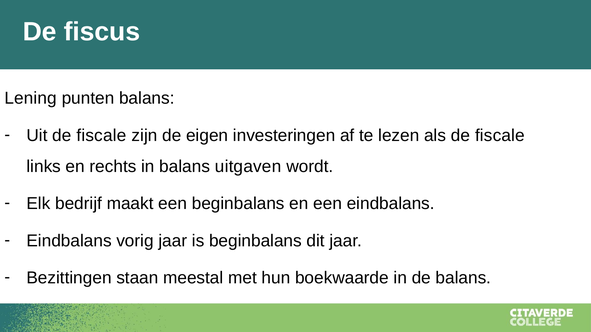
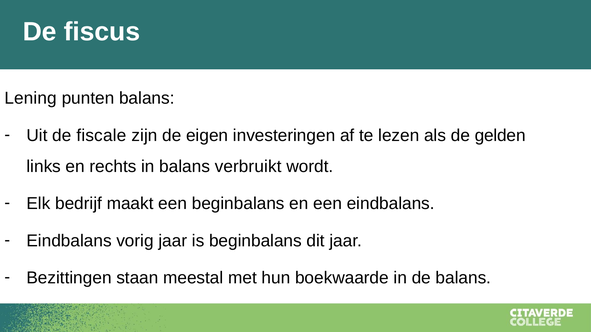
als de fiscale: fiscale -> gelden
uitgaven: uitgaven -> verbruikt
